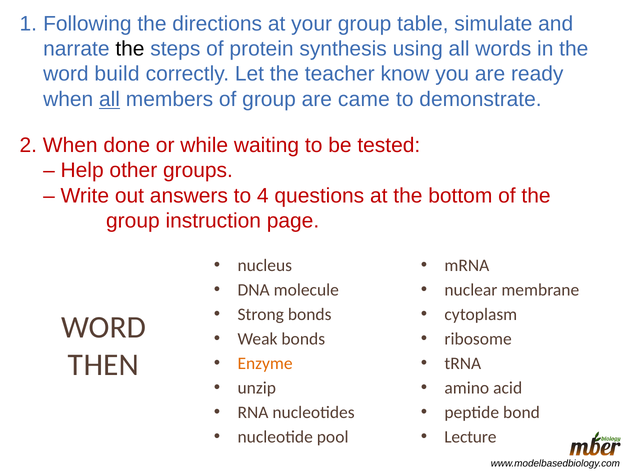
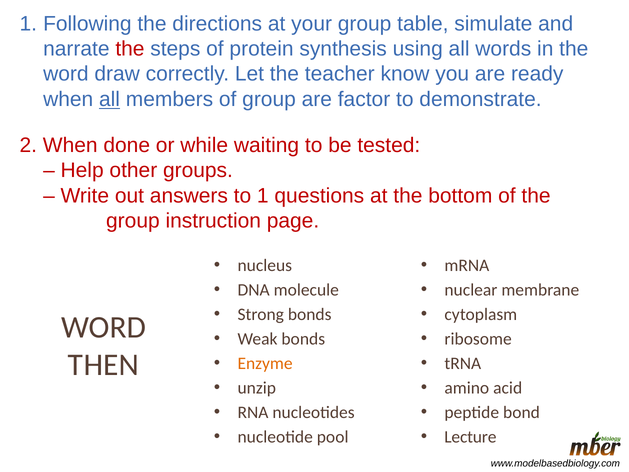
the at (130, 49) colour: black -> red
build: build -> draw
came: came -> factor
to 4: 4 -> 1
